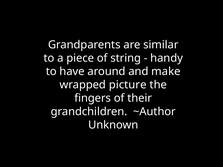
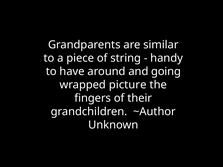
make: make -> going
